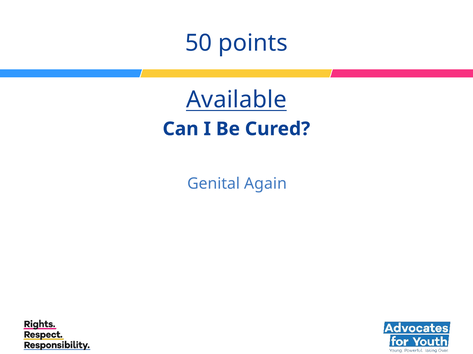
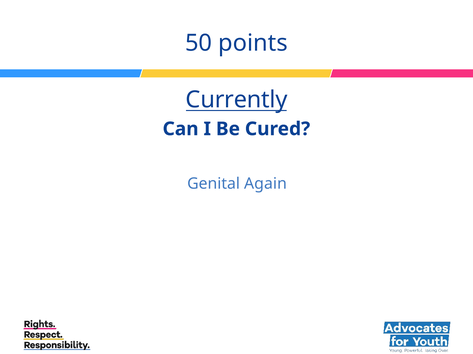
Available: Available -> Currently
